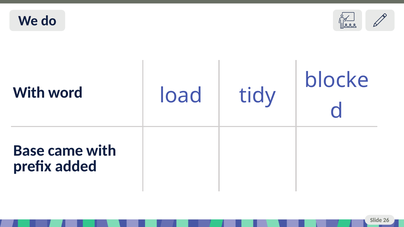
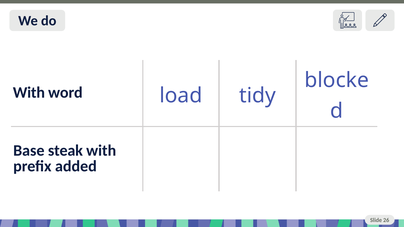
came: came -> steak
